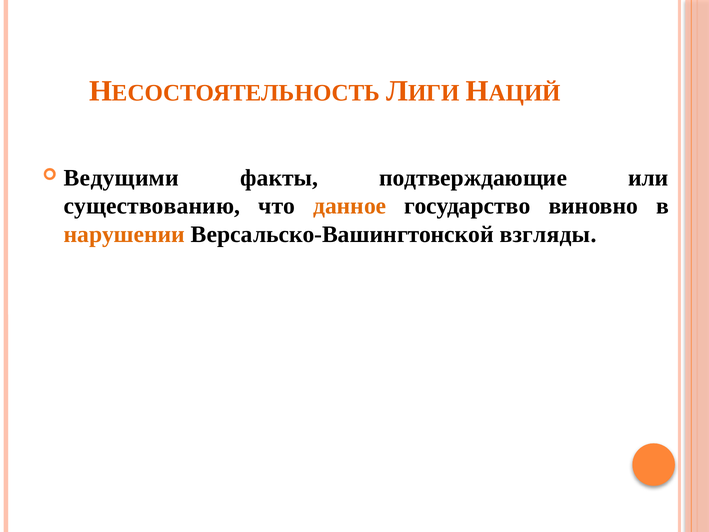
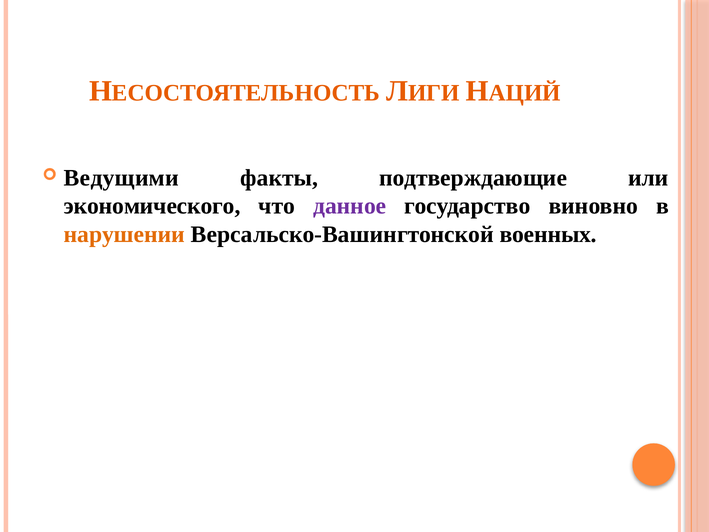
существованию: существованию -> экономического
данное colour: orange -> purple
взгляды: взгляды -> военных
